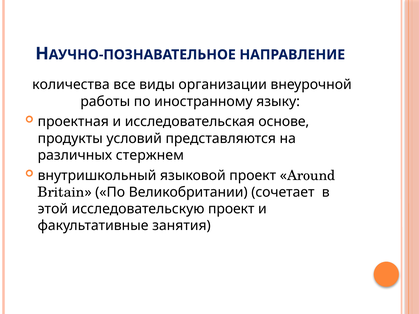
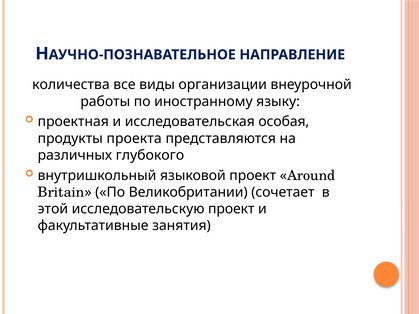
основе: основе -> особая
условий: условий -> проекта
стержнем: стержнем -> глубокого
